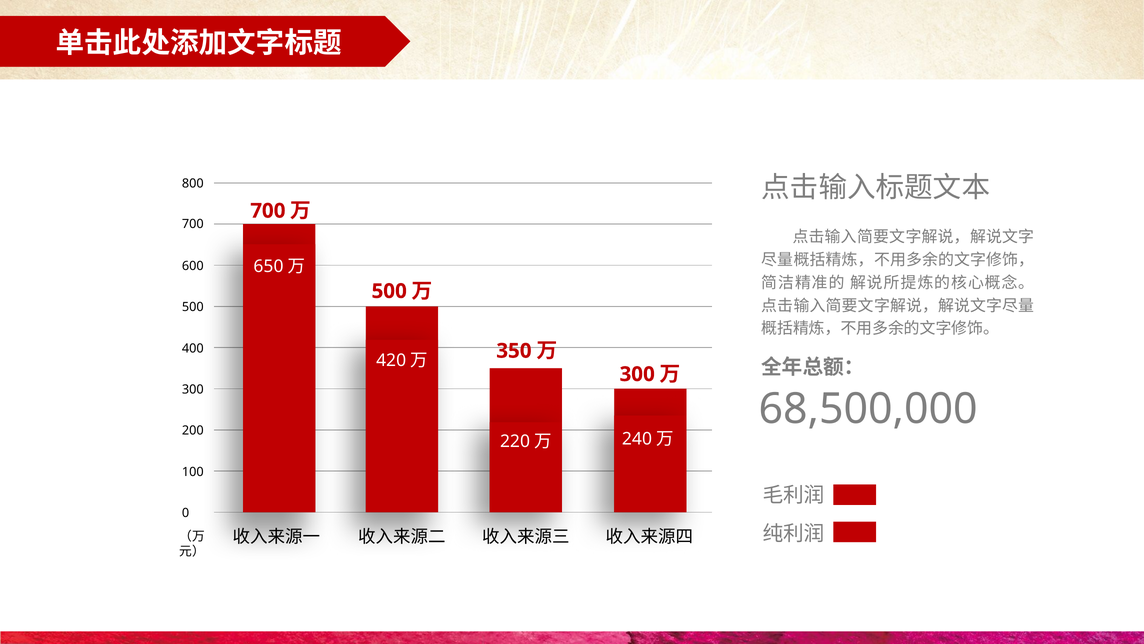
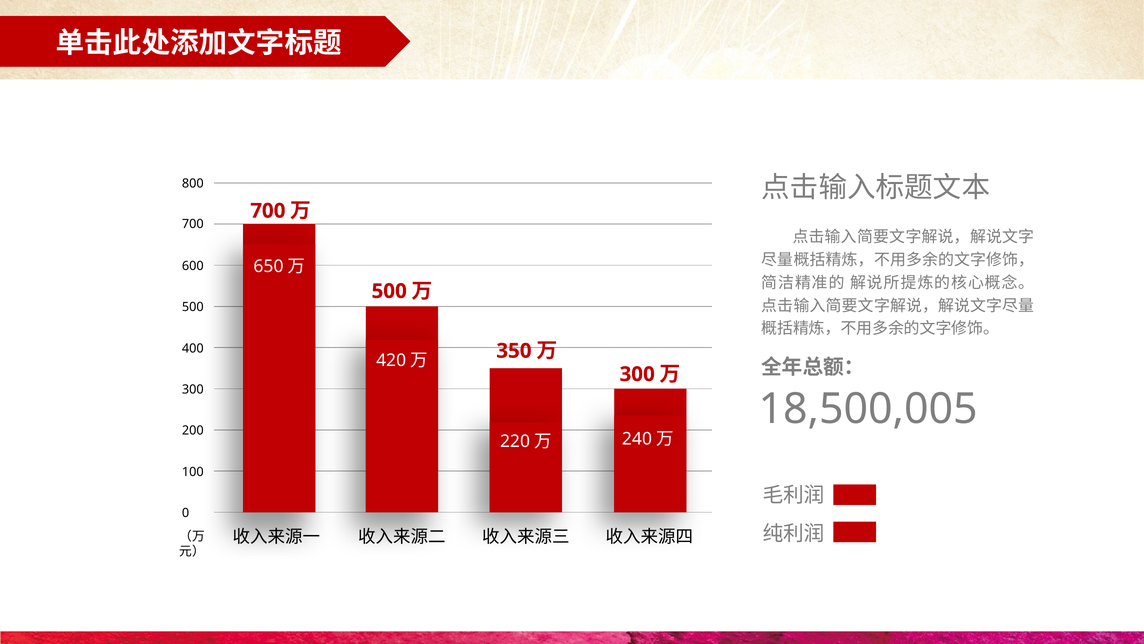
68,500,000: 68,500,000 -> 18,500,005
